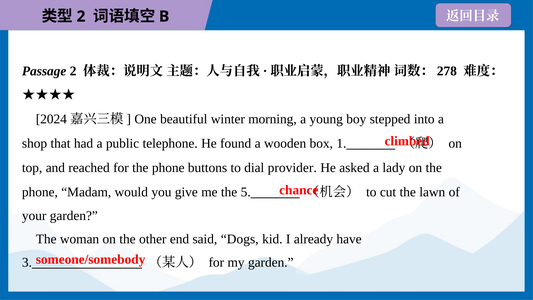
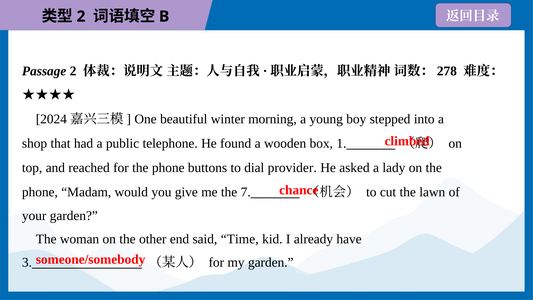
5: 5 -> 7
Dogs: Dogs -> Time
